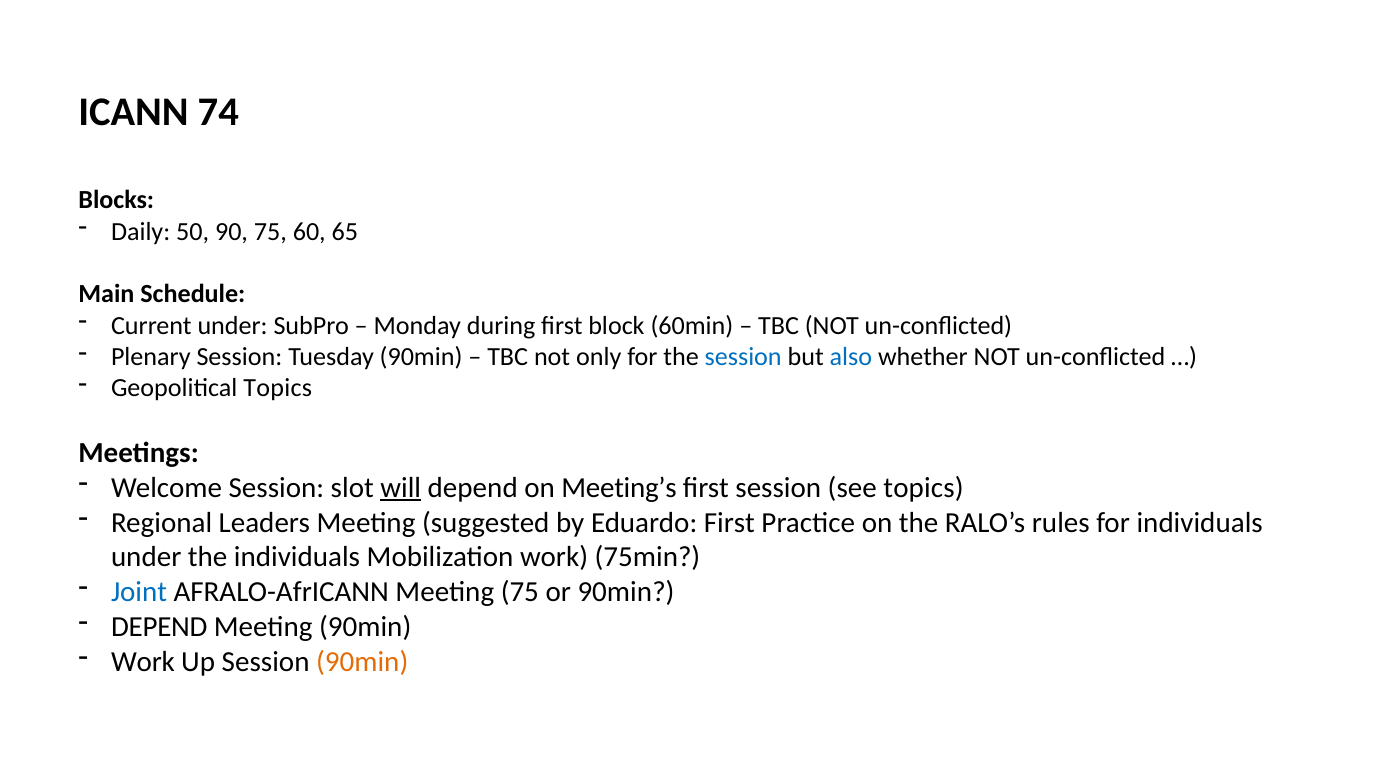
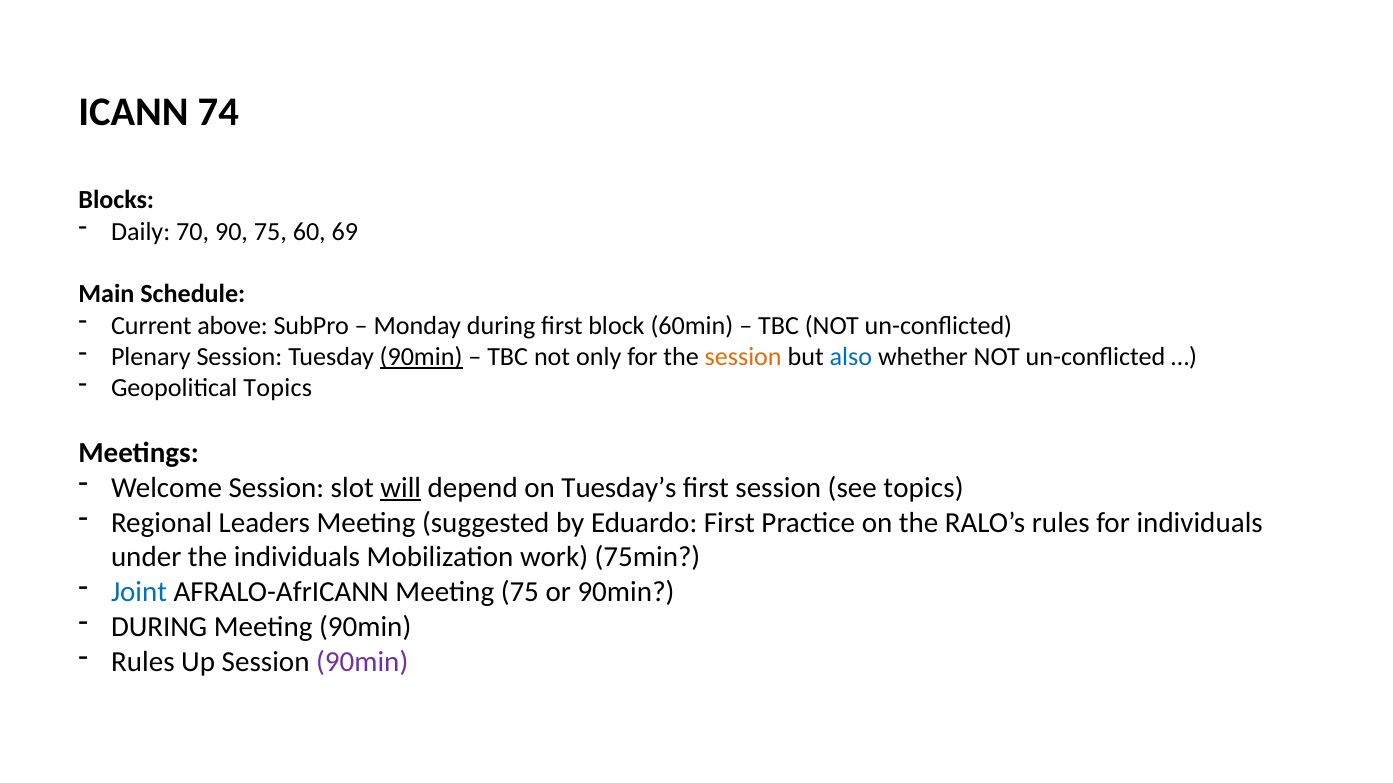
50: 50 -> 70
65: 65 -> 69
Current under: under -> above
90min at (421, 357) underline: none -> present
session at (743, 357) colour: blue -> orange
Meeting’s: Meeting’s -> Tuesday’s
DEPEND at (159, 627): DEPEND -> DURING
Work at (143, 662): Work -> Rules
90min at (362, 662) colour: orange -> purple
